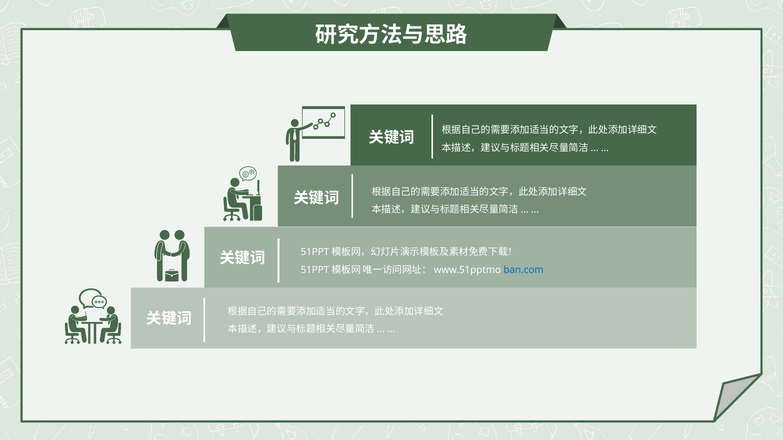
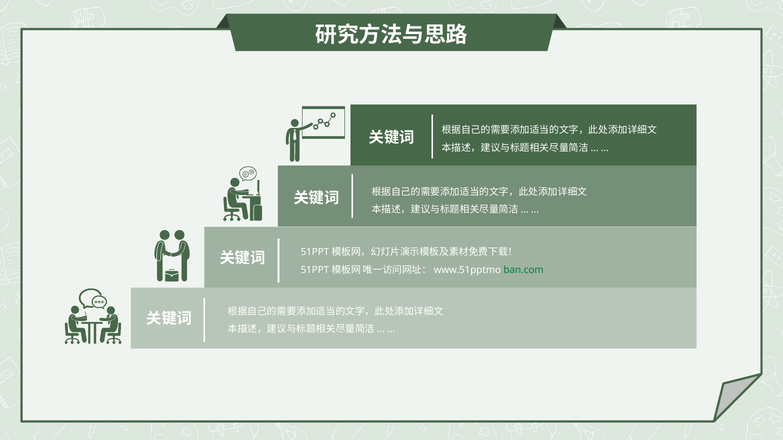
ban.com colour: blue -> green
